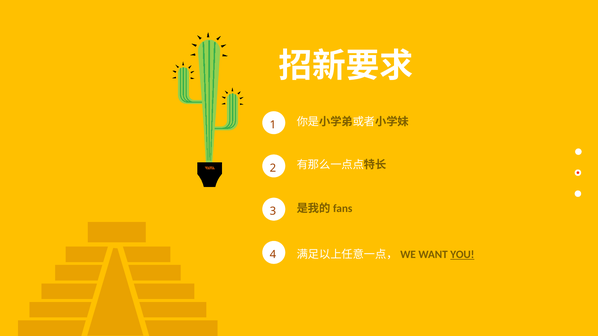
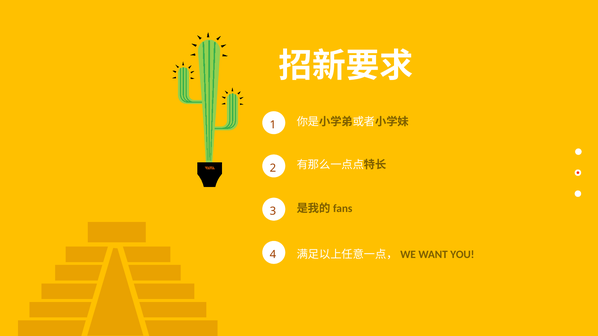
YOU underline: present -> none
